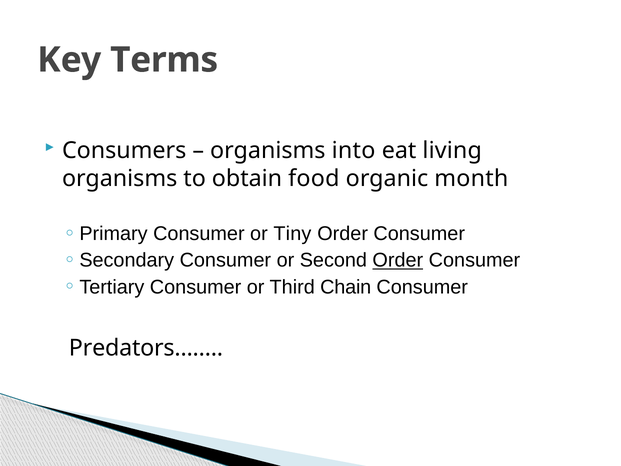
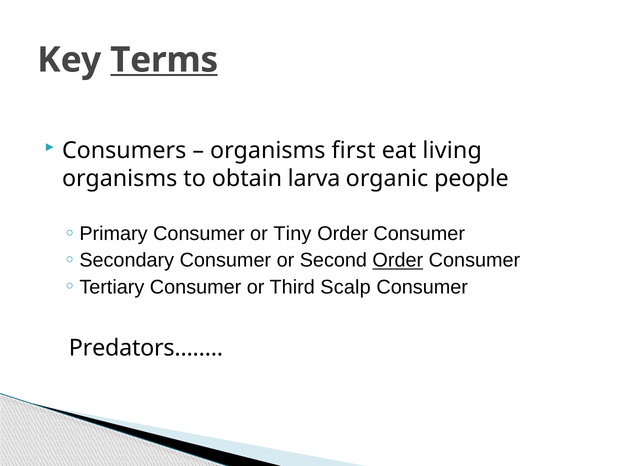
Terms underline: none -> present
into: into -> first
food: food -> larva
month: month -> people
Chain: Chain -> Scalp
